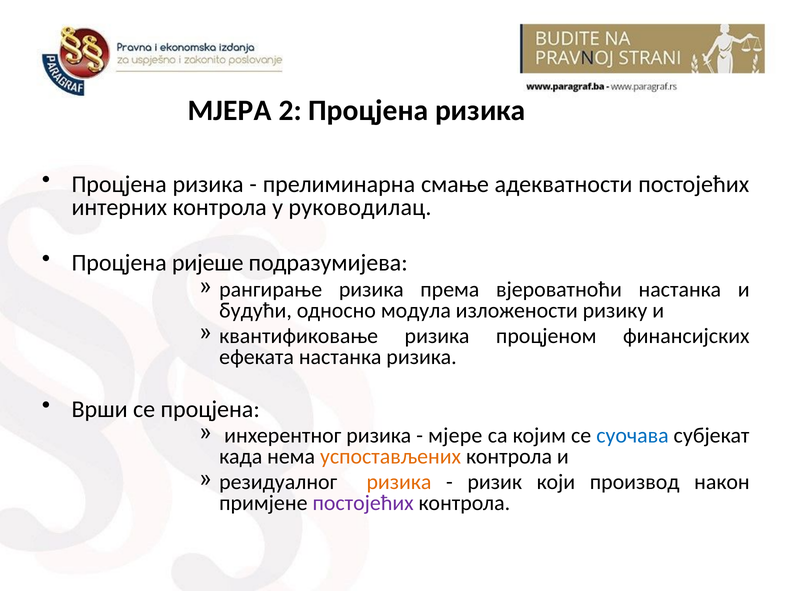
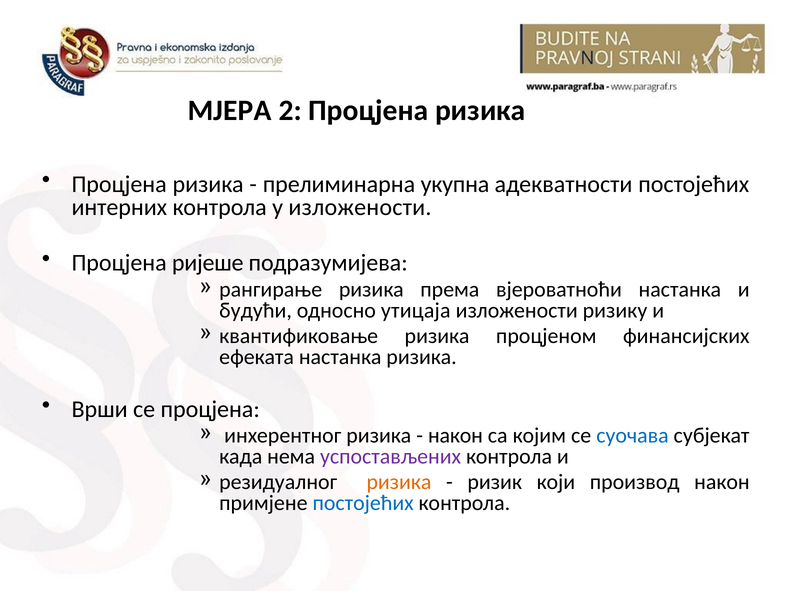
смање: смање -> укупна
у руководилац: руководилац -> изложености
модула: модула -> утицаја
мјере at (455, 436): мјере -> након
успостављених colour: orange -> purple
постојећих at (363, 503) colour: purple -> blue
